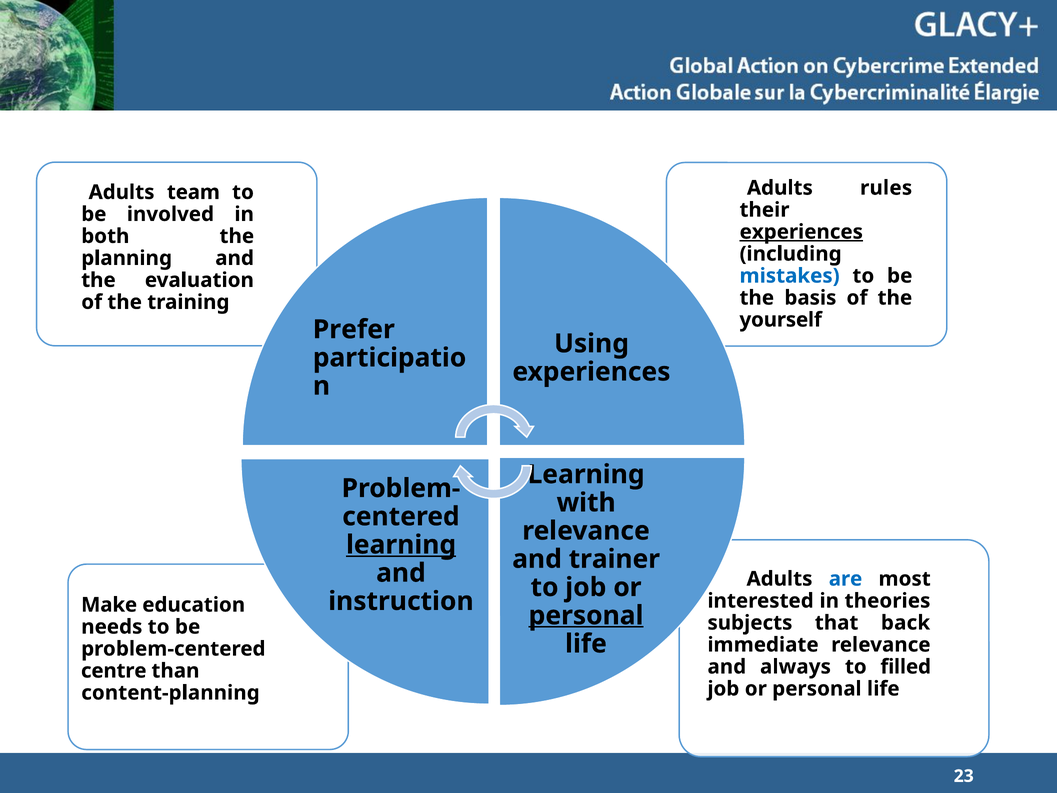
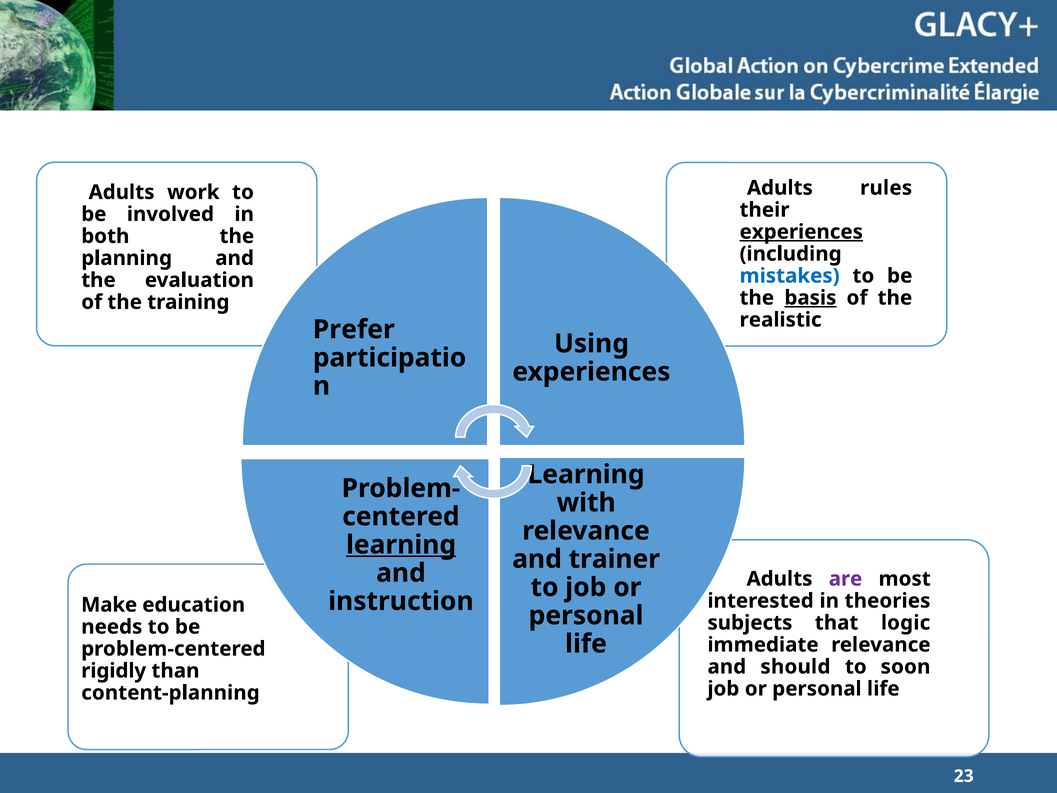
team: team -> work
basis underline: none -> present
yourself: yourself -> realistic
are colour: blue -> purple
personal at (586, 615) underline: present -> none
back: back -> logic
always: always -> should
filled: filled -> soon
centre: centre -> rigidly
